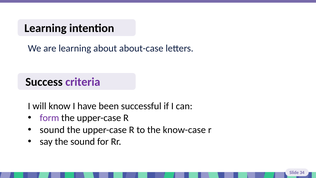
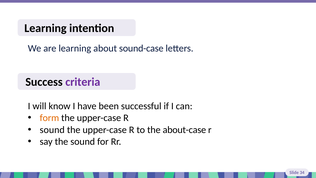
about-case: about-case -> sound-case
form colour: purple -> orange
know-case: know-case -> about-case
